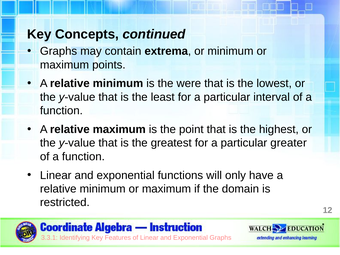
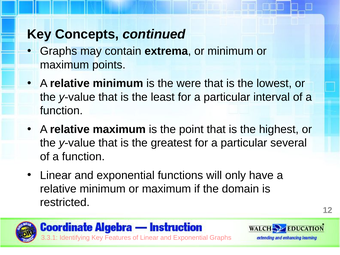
greater: greater -> several
